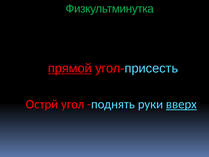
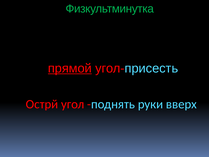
вверх underline: present -> none
